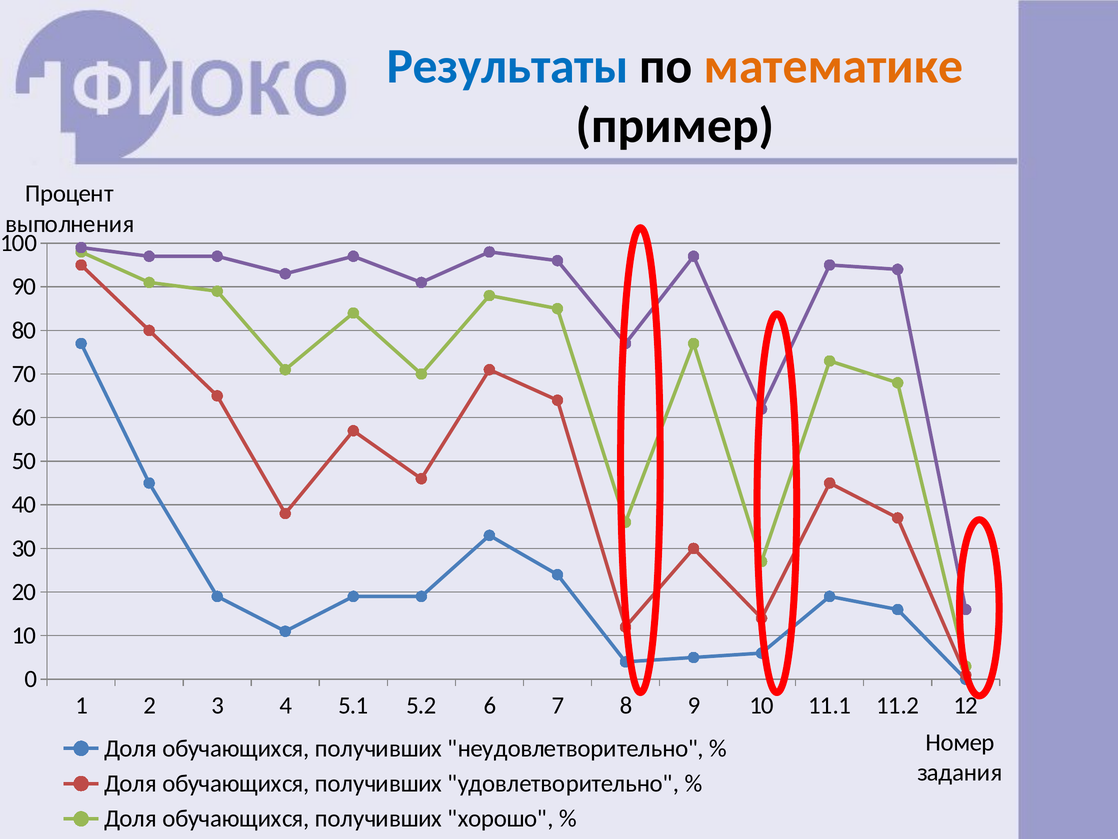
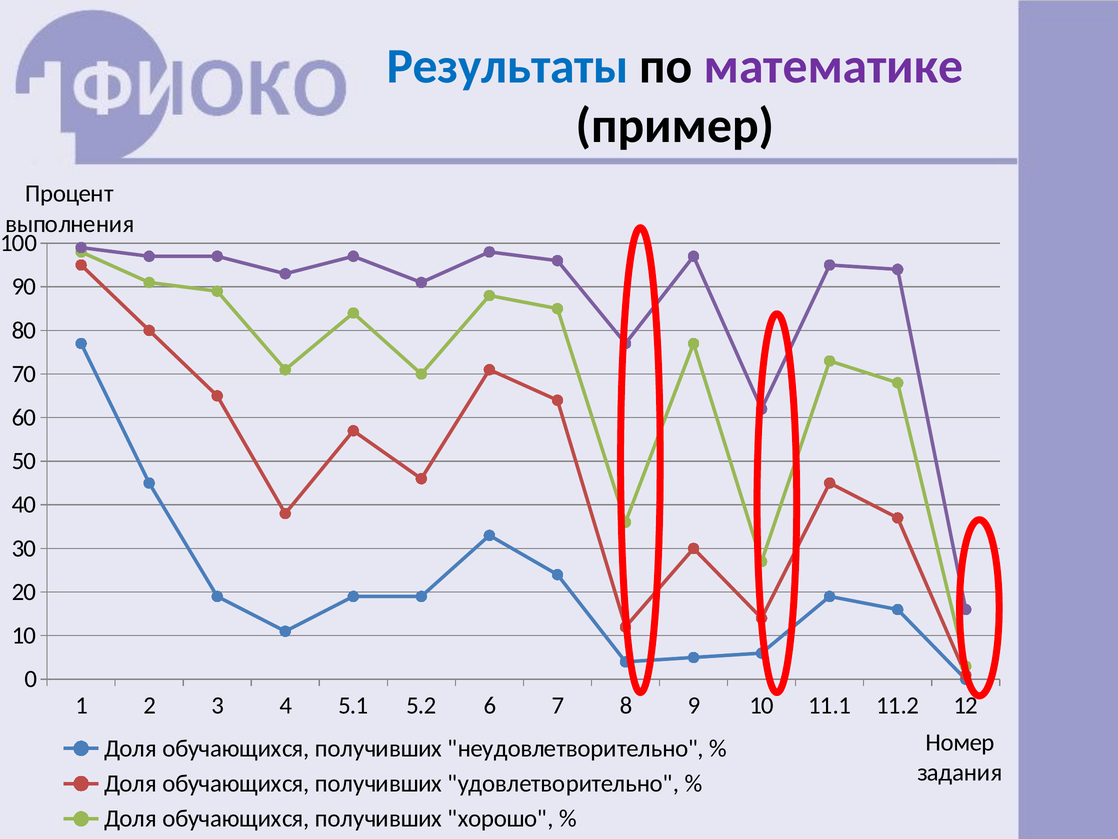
математике colour: orange -> purple
